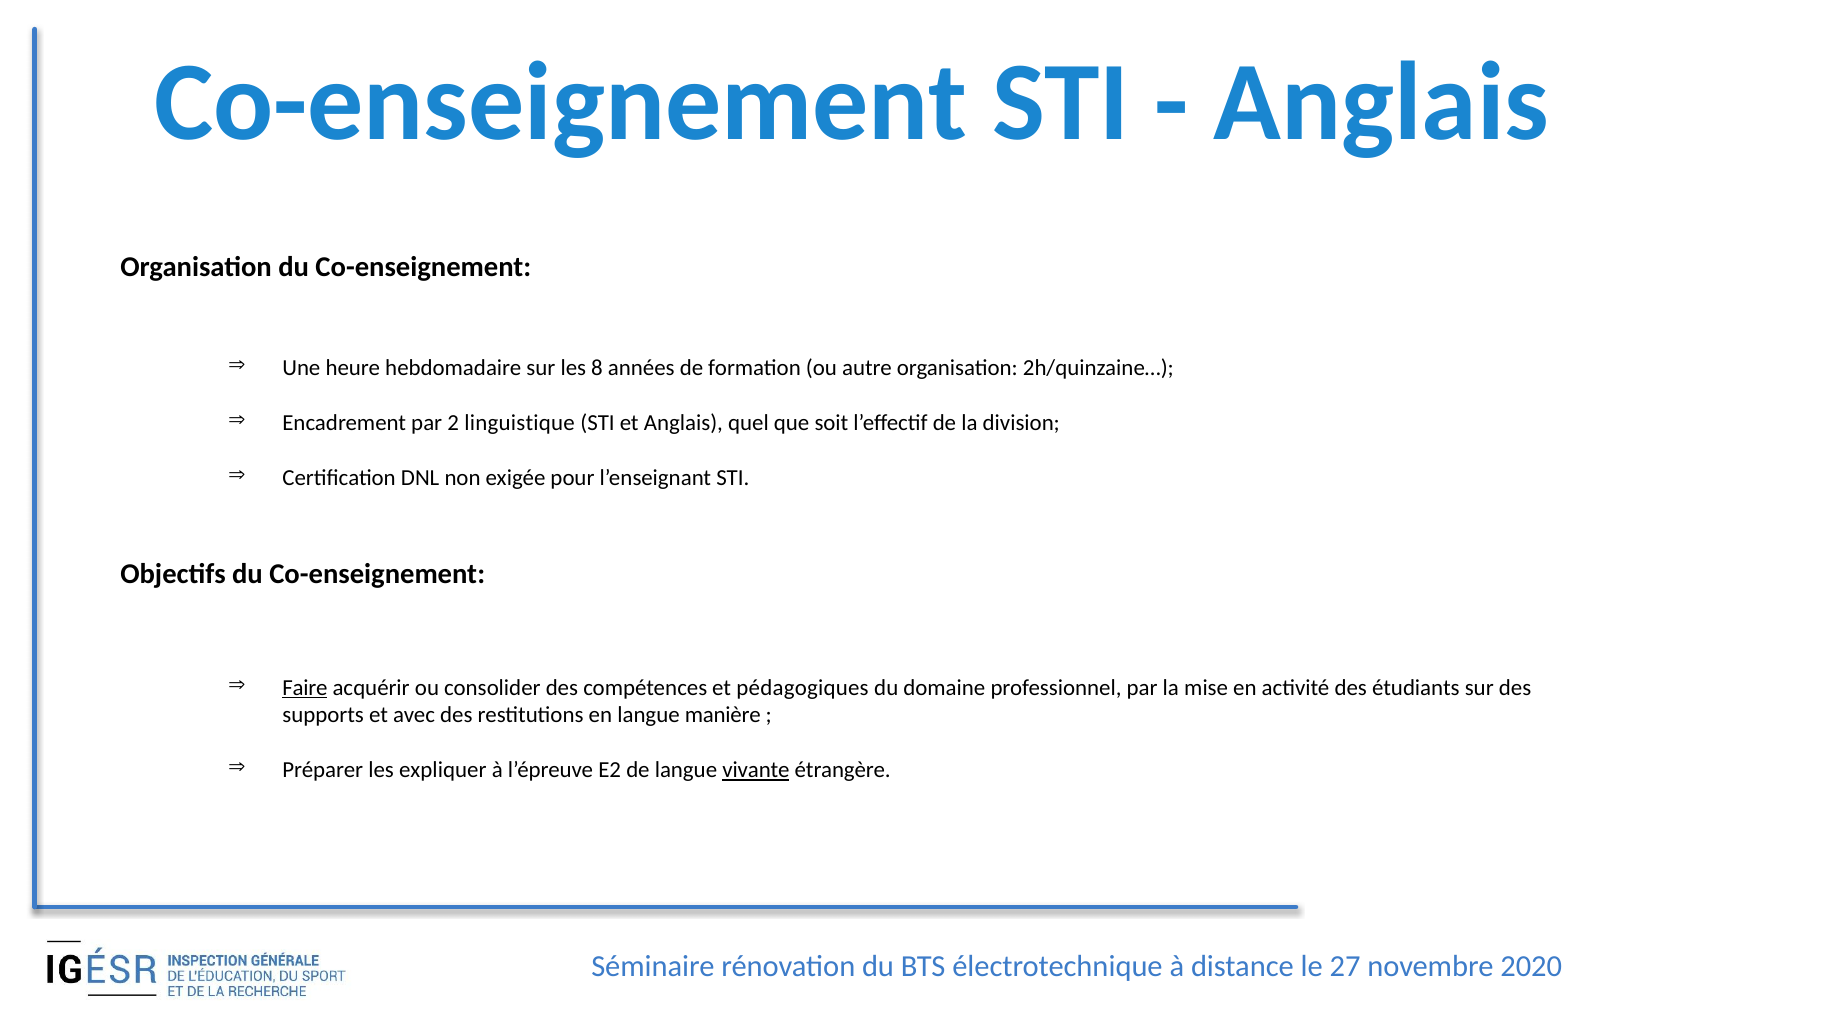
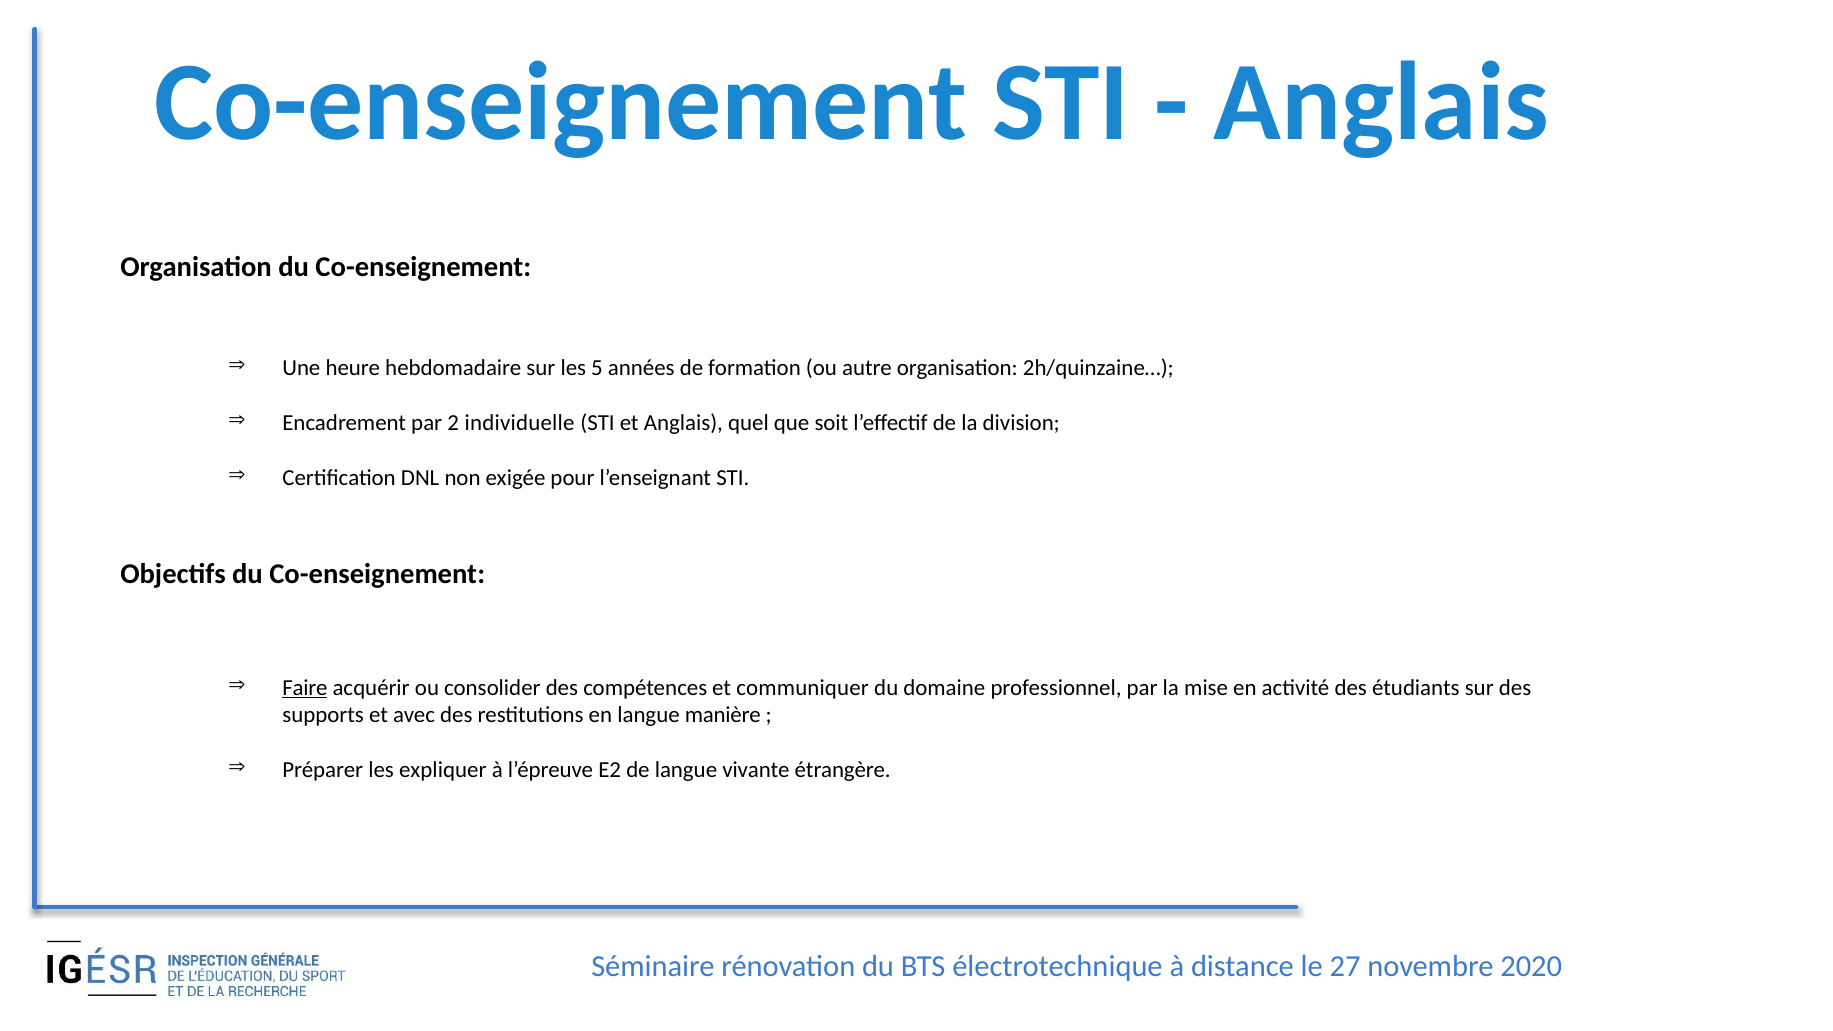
8: 8 -> 5
linguistique: linguistique -> individuelle
pédagogiques: pédagogiques -> communiquer
vivante underline: present -> none
